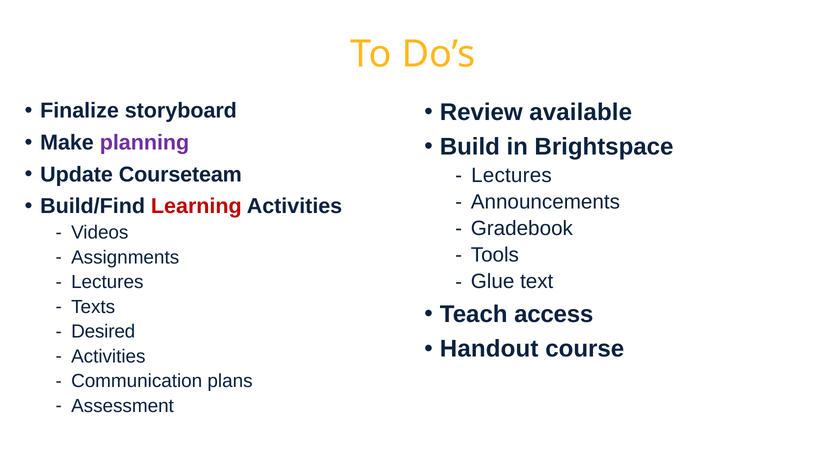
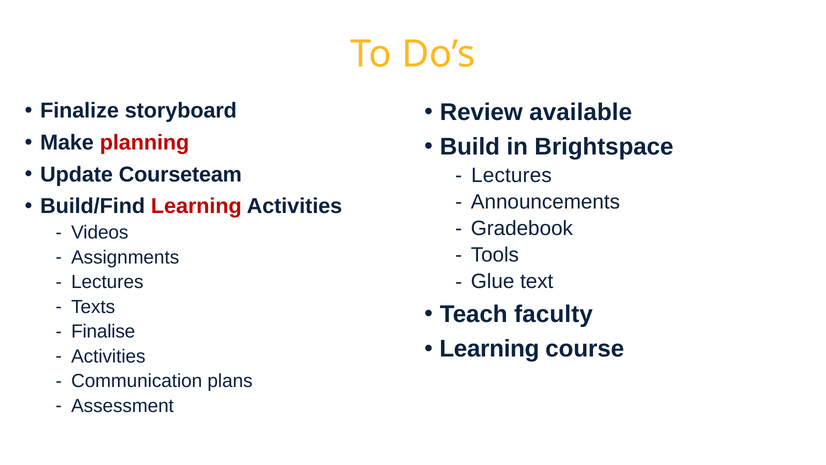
planning colour: purple -> red
access: access -> faculty
Desired: Desired -> Finalise
Handout at (489, 349): Handout -> Learning
